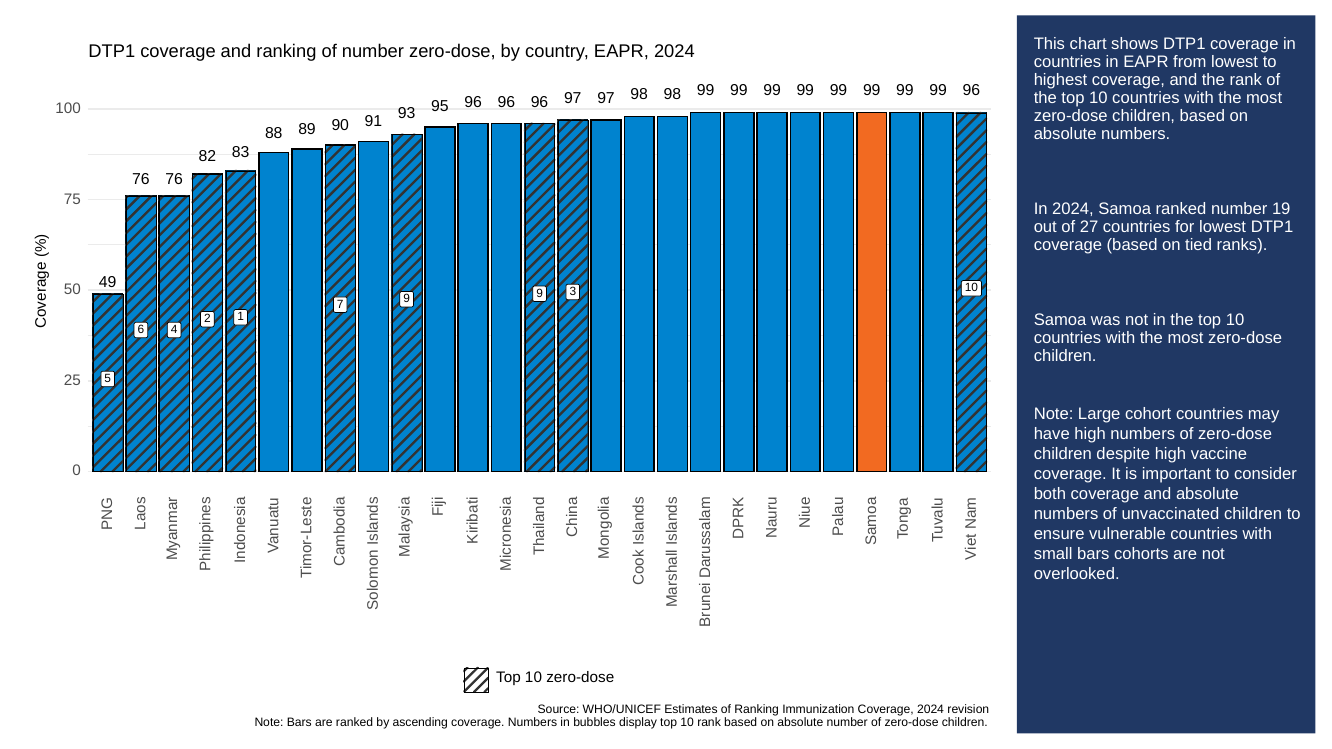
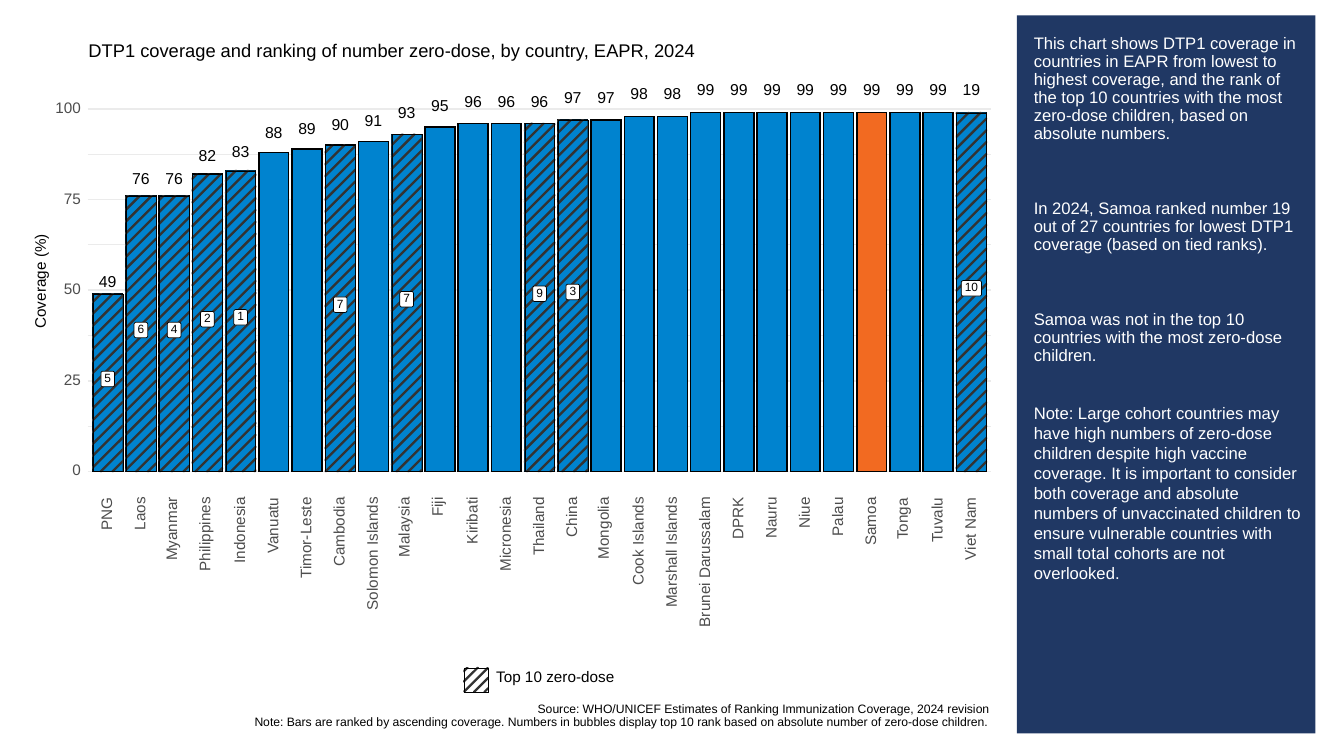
98 96: 96 -> 19
7 9: 9 -> 7
small bars: bars -> total
